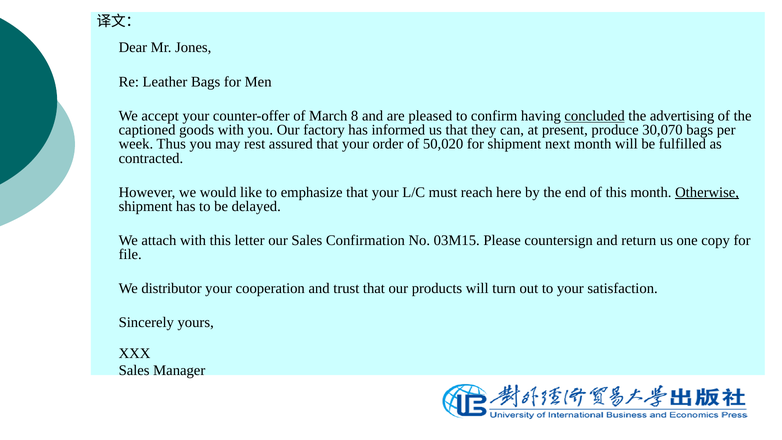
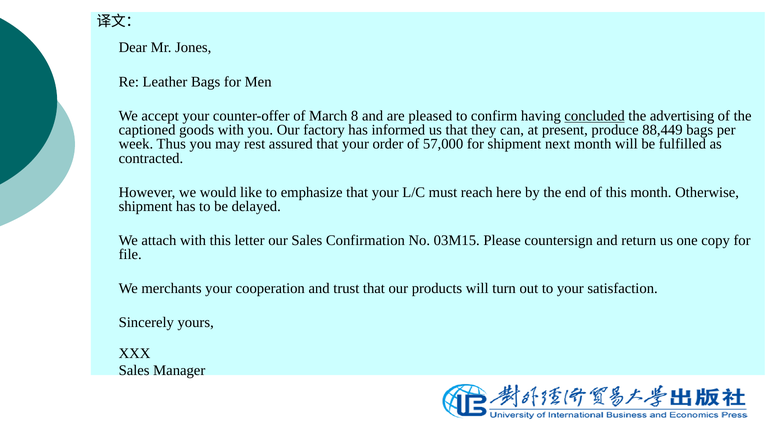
30,070: 30,070 -> 88,449
50,020: 50,020 -> 57,000
Otherwise underline: present -> none
distributor: distributor -> merchants
